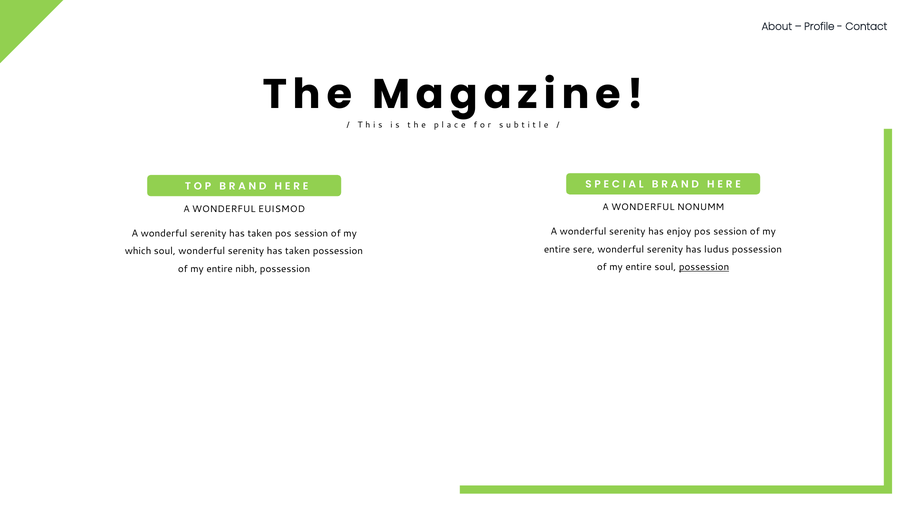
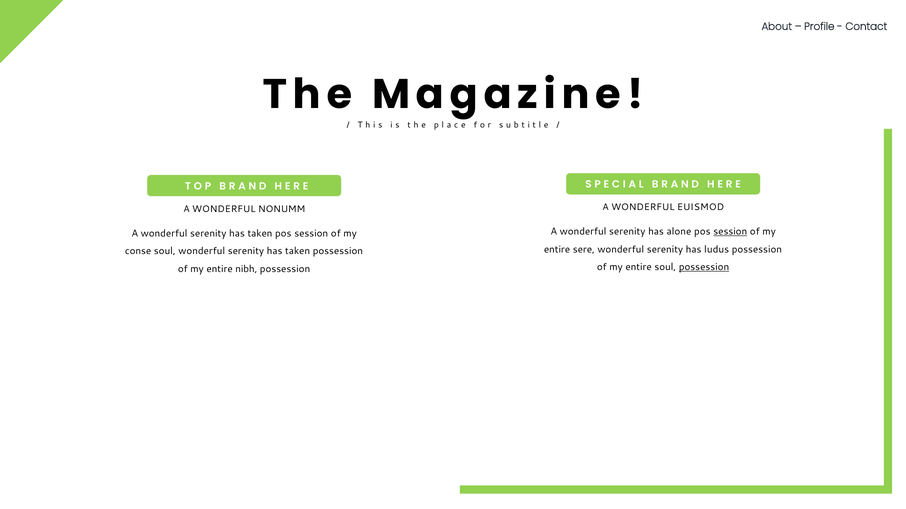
NONUMM: NONUMM -> EUISMOD
EUISMOD: EUISMOD -> NONUMM
enjoy: enjoy -> alone
session at (730, 232) underline: none -> present
which: which -> conse
